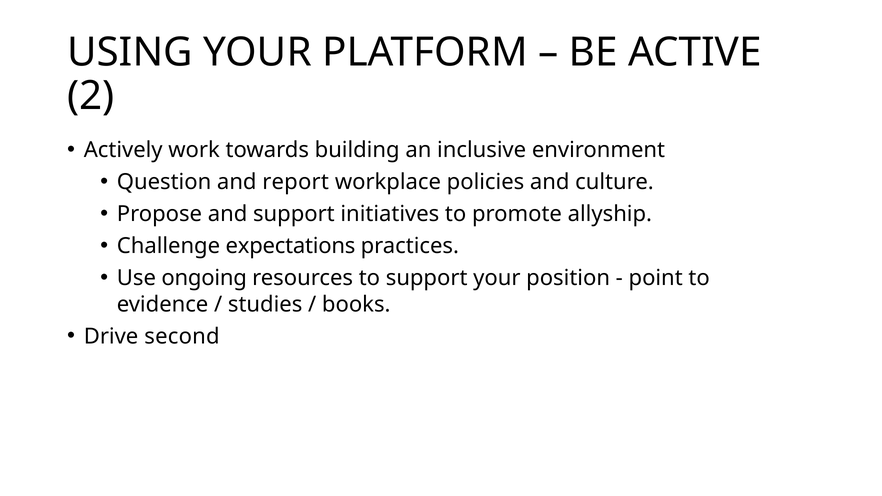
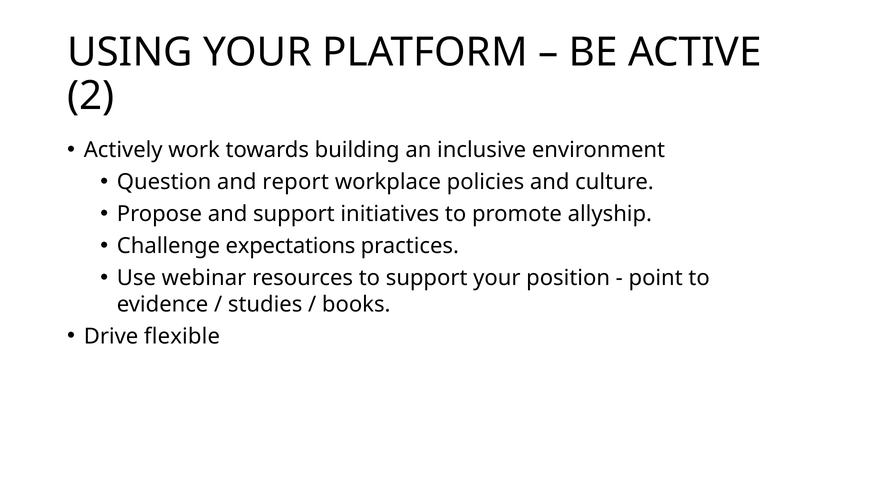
ongoing: ongoing -> webinar
second: second -> flexible
